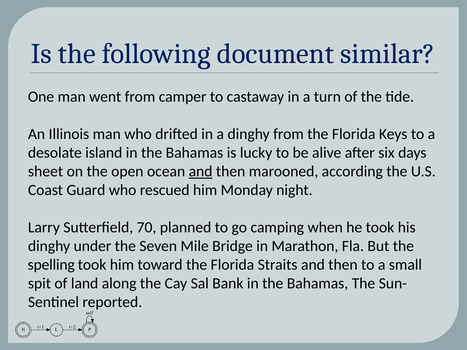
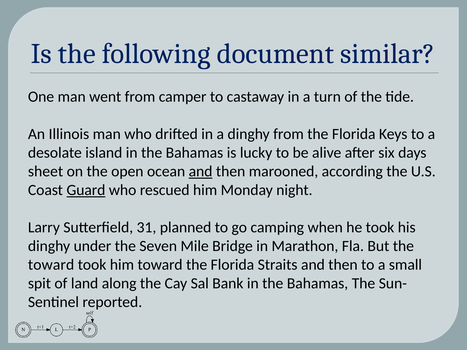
Guard underline: none -> present
70: 70 -> 31
spelling at (51, 265): spelling -> toward
